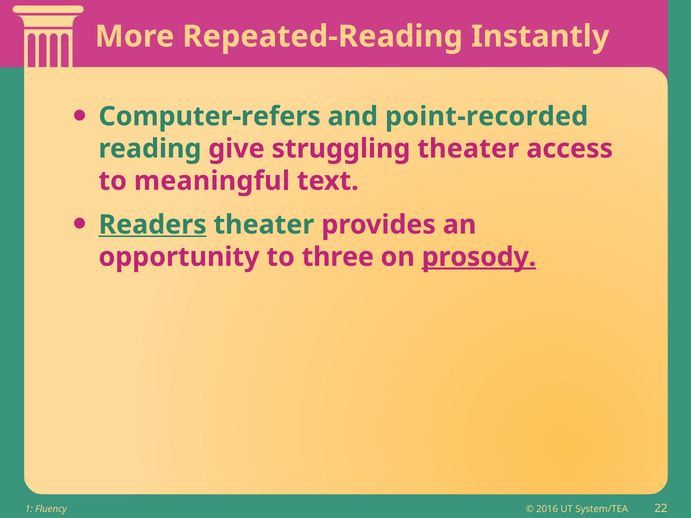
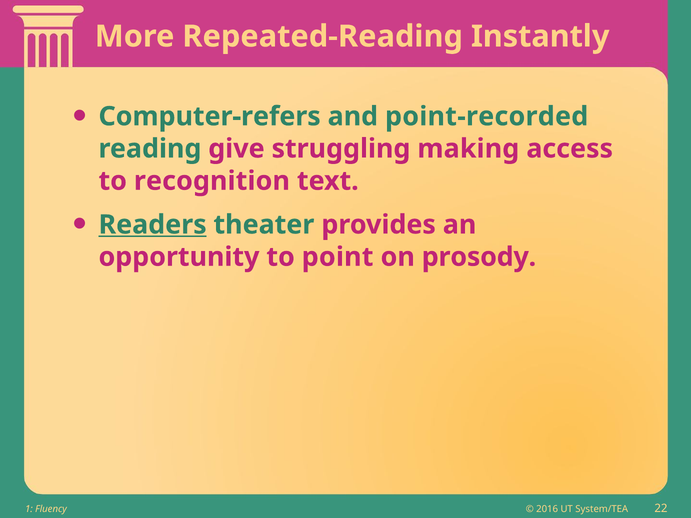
struggling theater: theater -> making
meaningful: meaningful -> recognition
three: three -> point
prosody underline: present -> none
